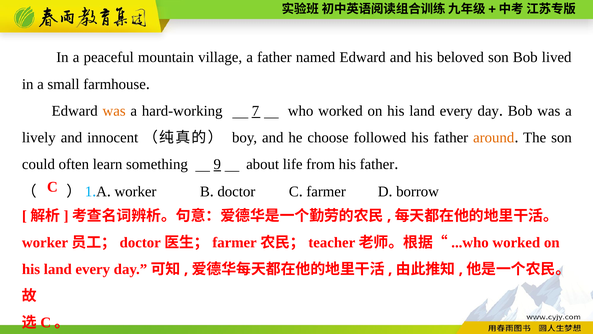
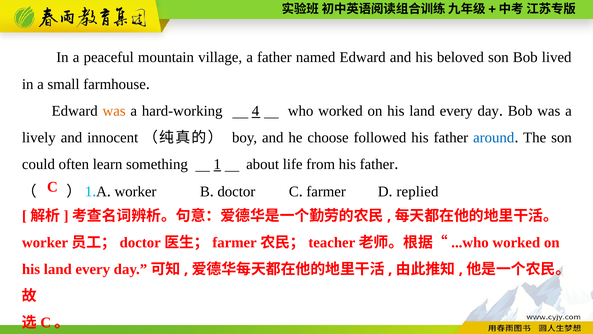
7: 7 -> 4
around colour: orange -> blue
9: 9 -> 1
borrow: borrow -> replied
